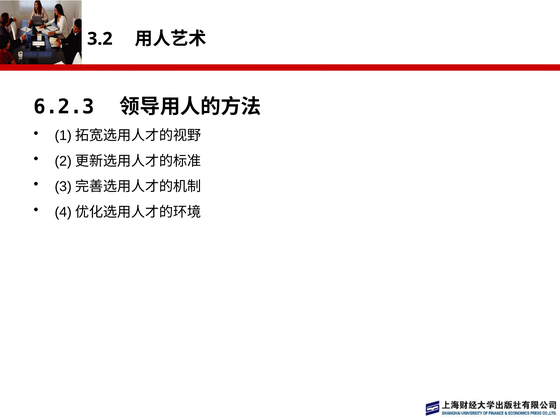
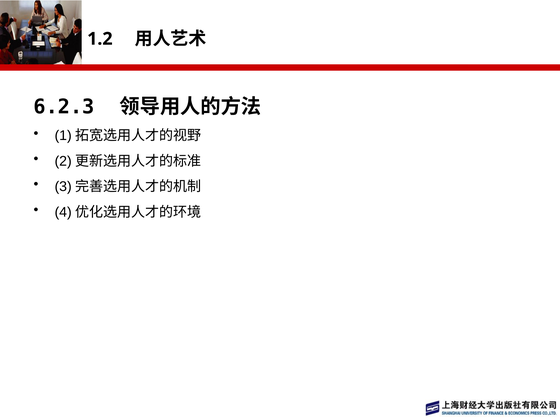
3.2: 3.2 -> 1.2
